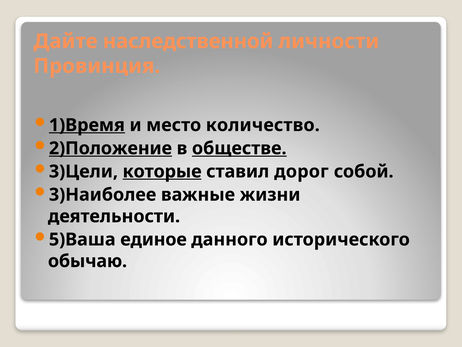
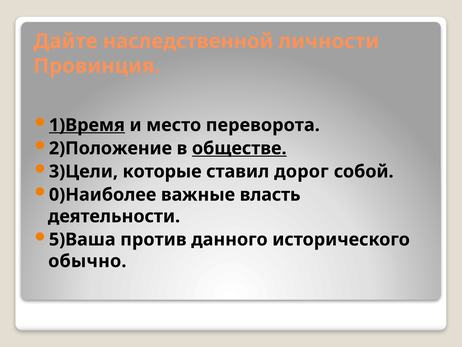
количество: количество -> переворота
2)Положение underline: present -> none
которые underline: present -> none
3)Наиболее: 3)Наиболее -> 0)Наиболее
жизни: жизни -> власть
единое: единое -> против
обычаю: обычаю -> обычно
